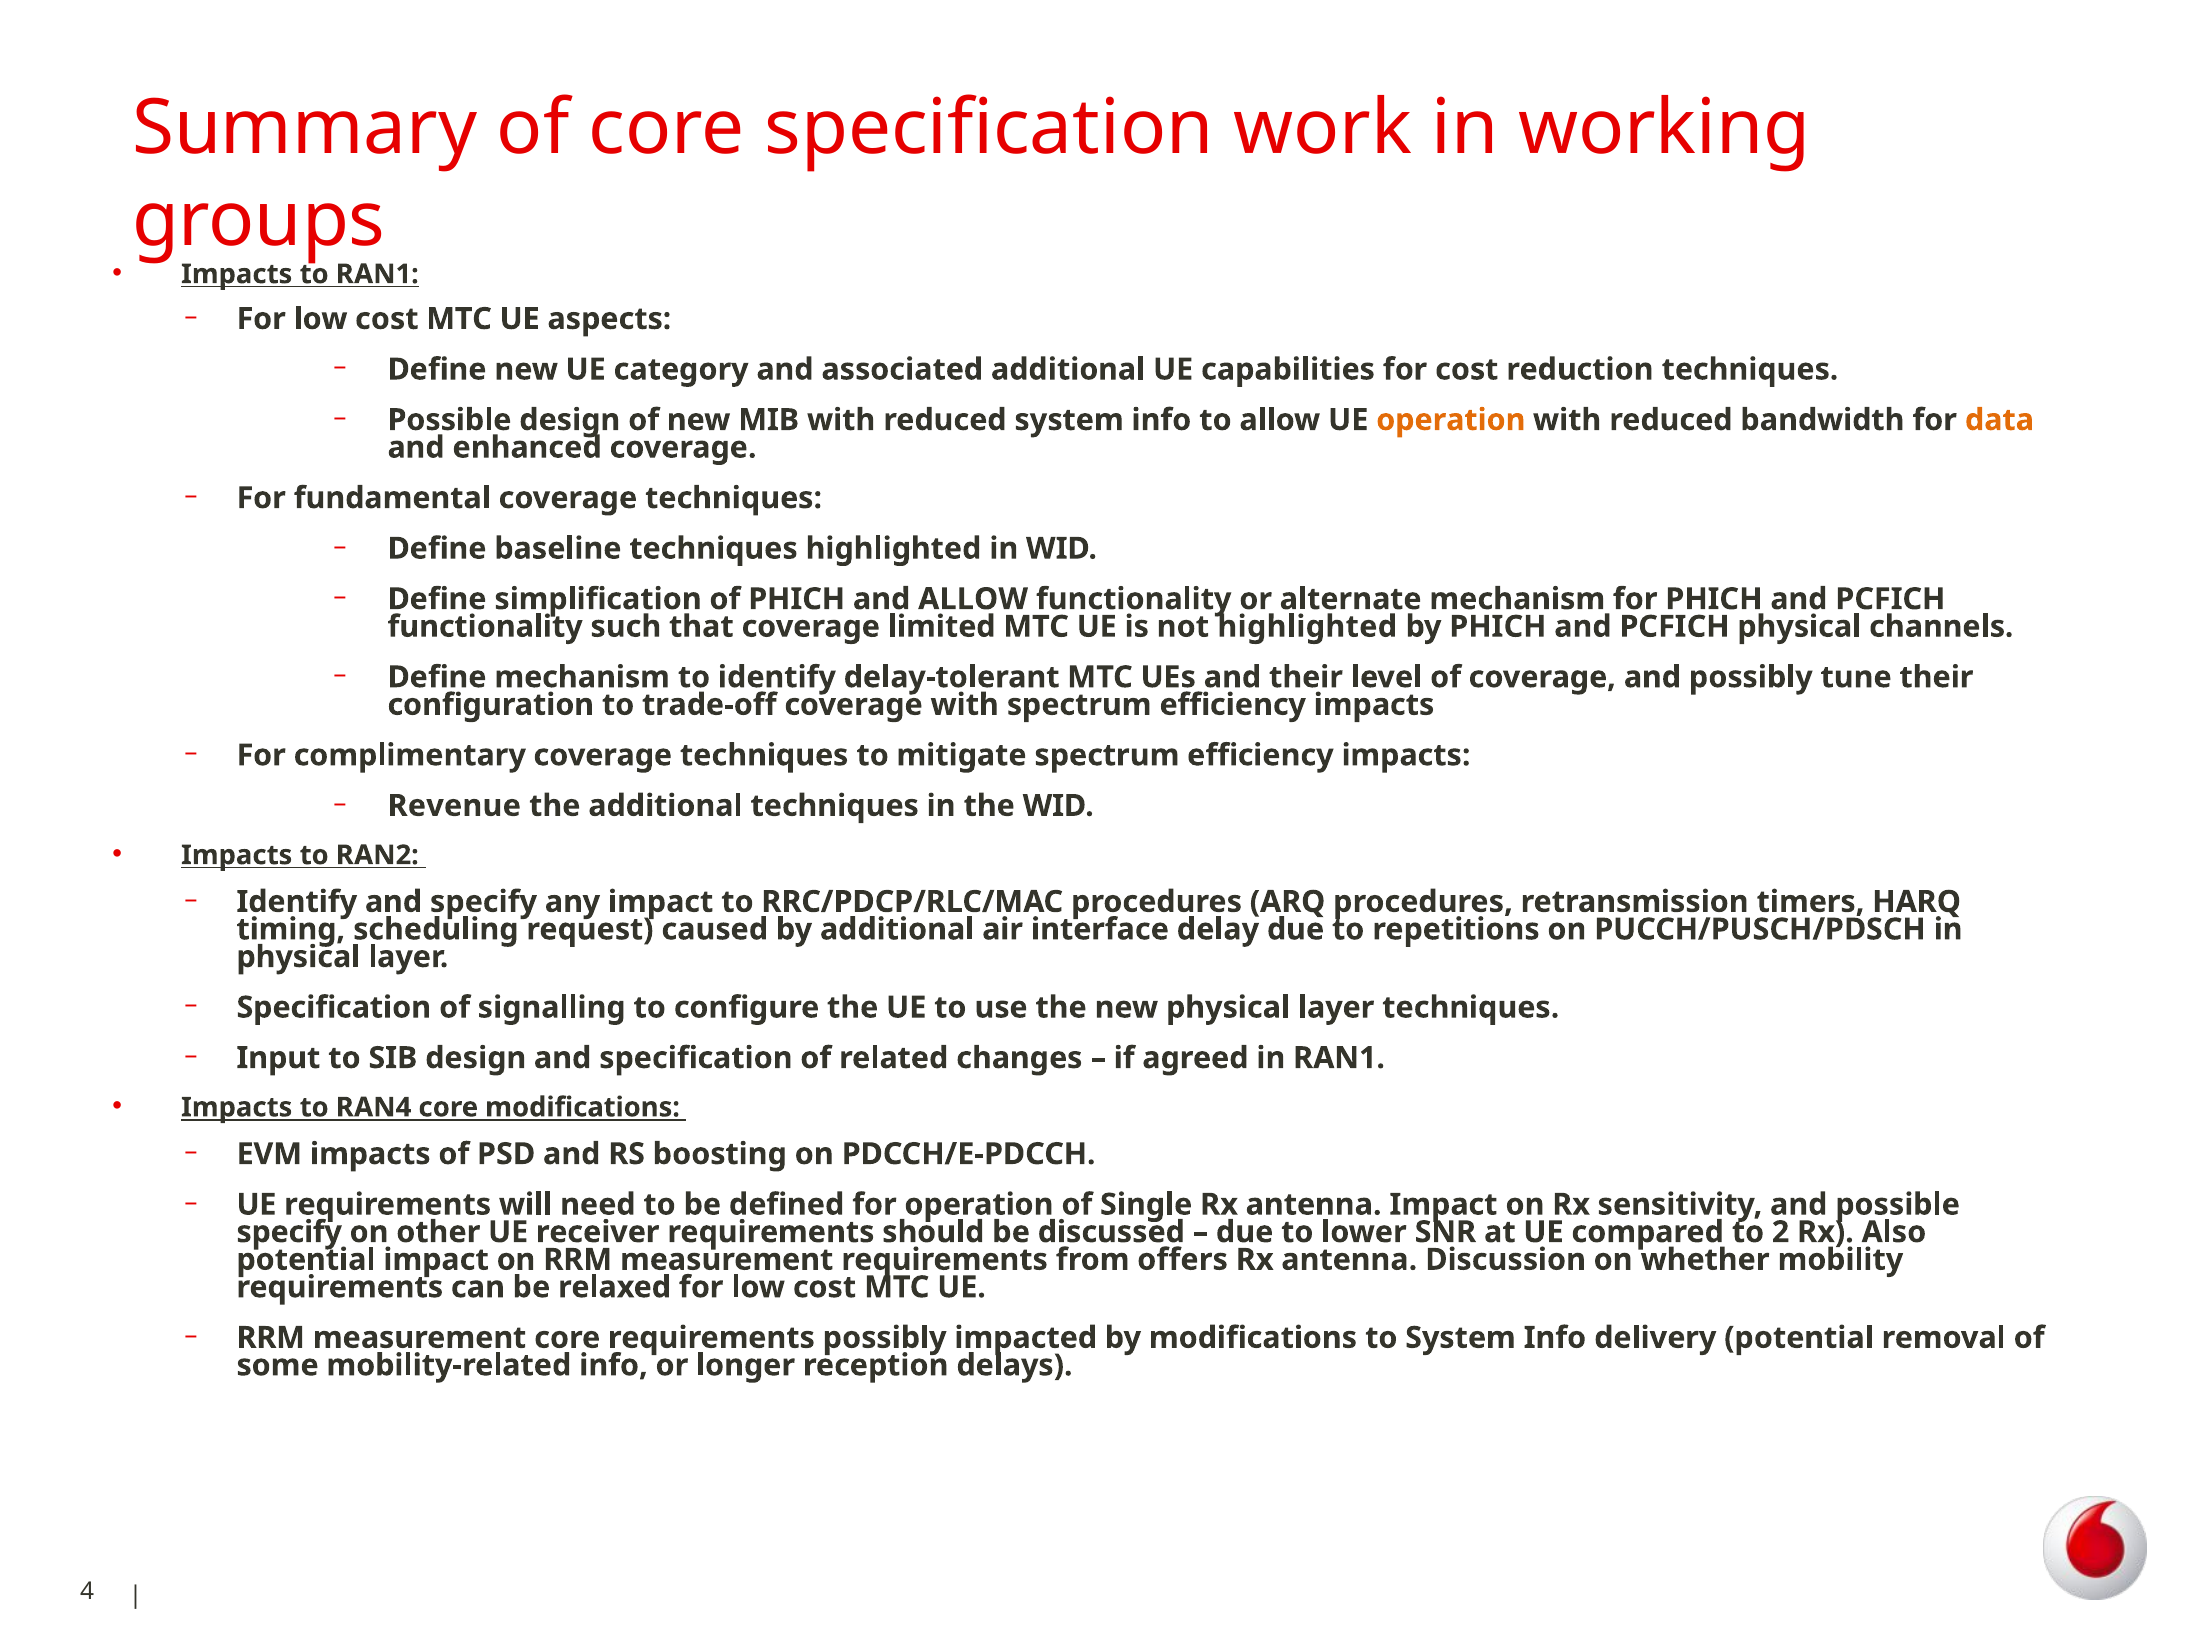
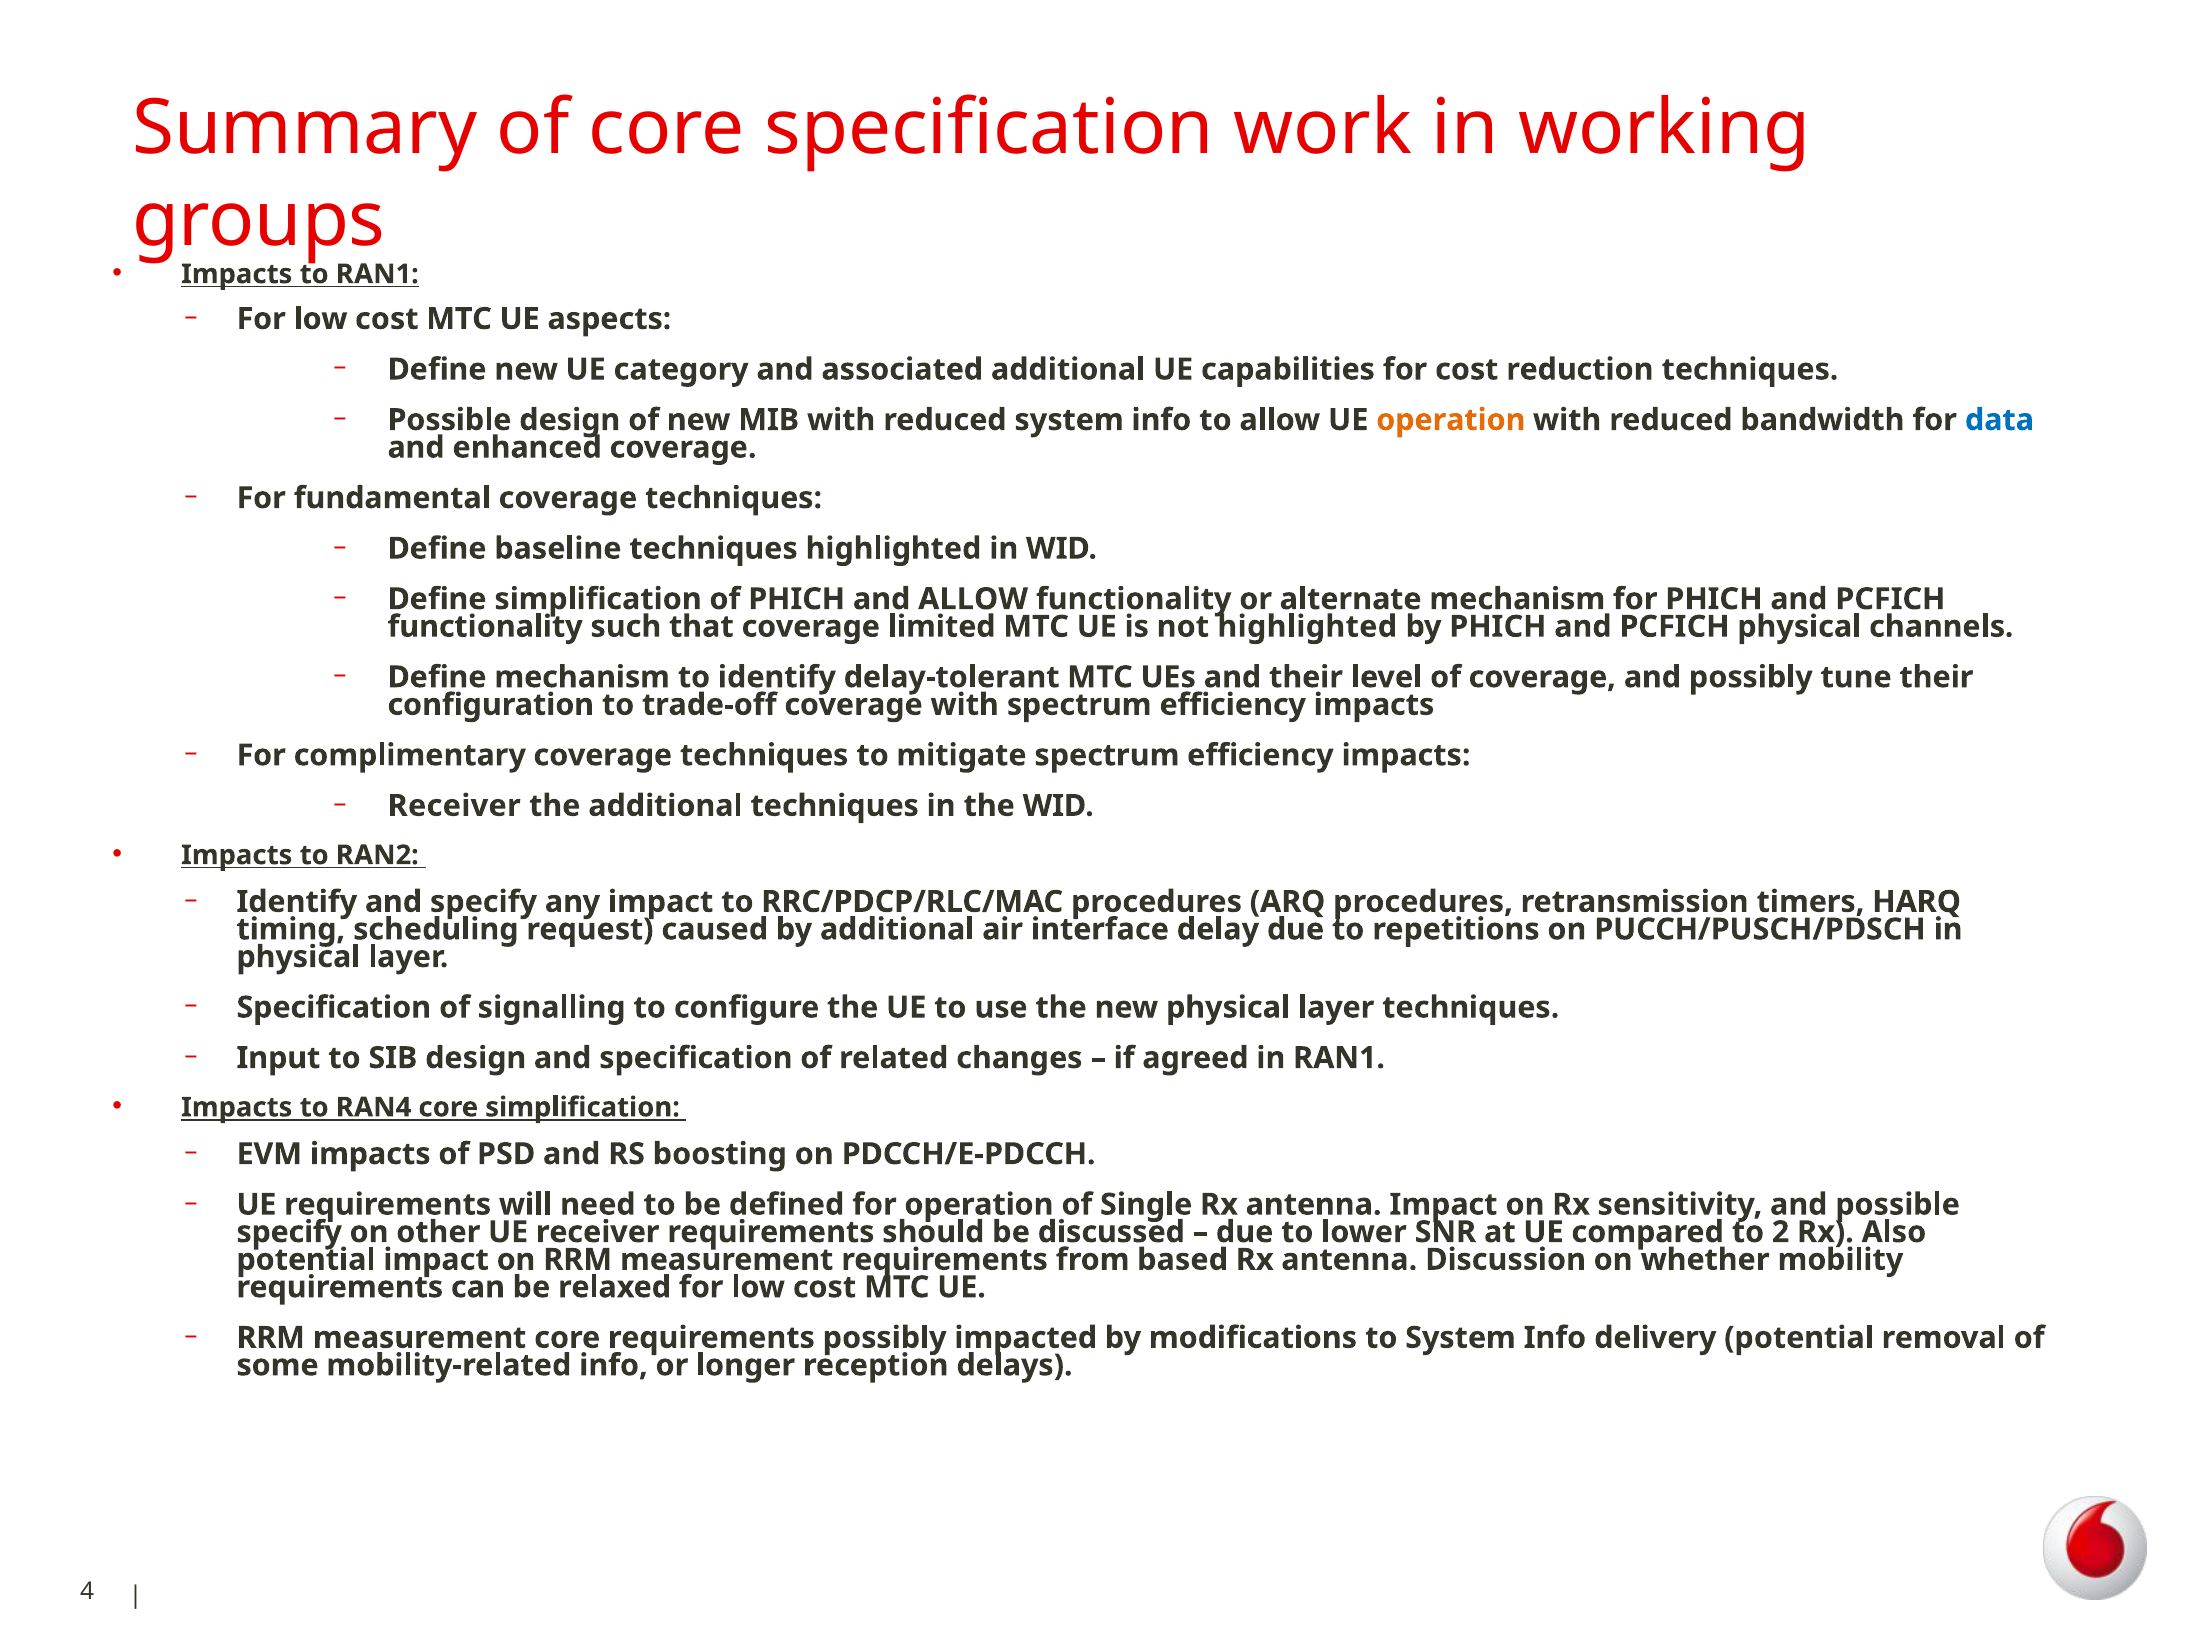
data colour: orange -> blue
Revenue at (454, 806): Revenue -> Receiver
core modifications: modifications -> simplification
offers: offers -> based
